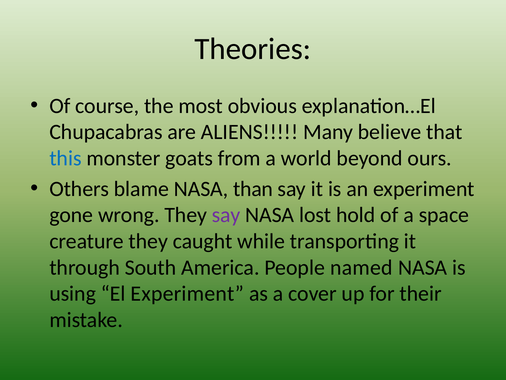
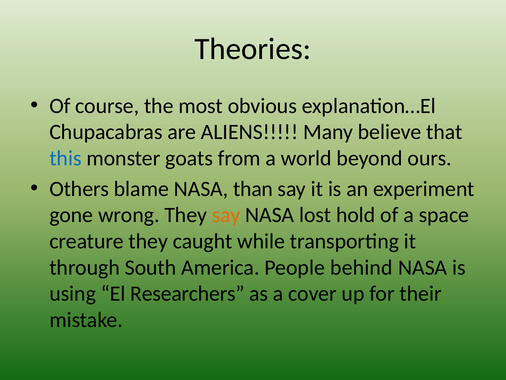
say at (226, 215) colour: purple -> orange
named: named -> behind
El Experiment: Experiment -> Researchers
